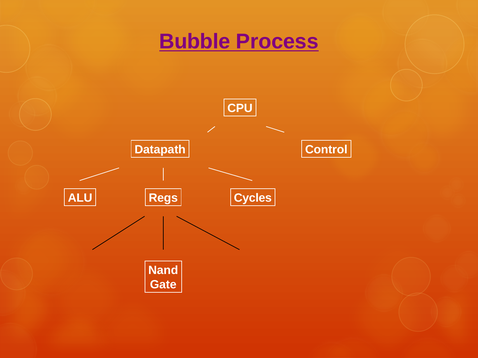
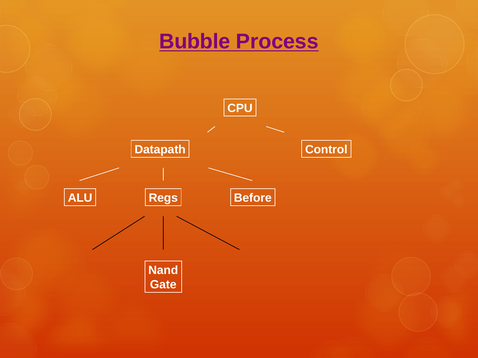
Cycles: Cycles -> Before
